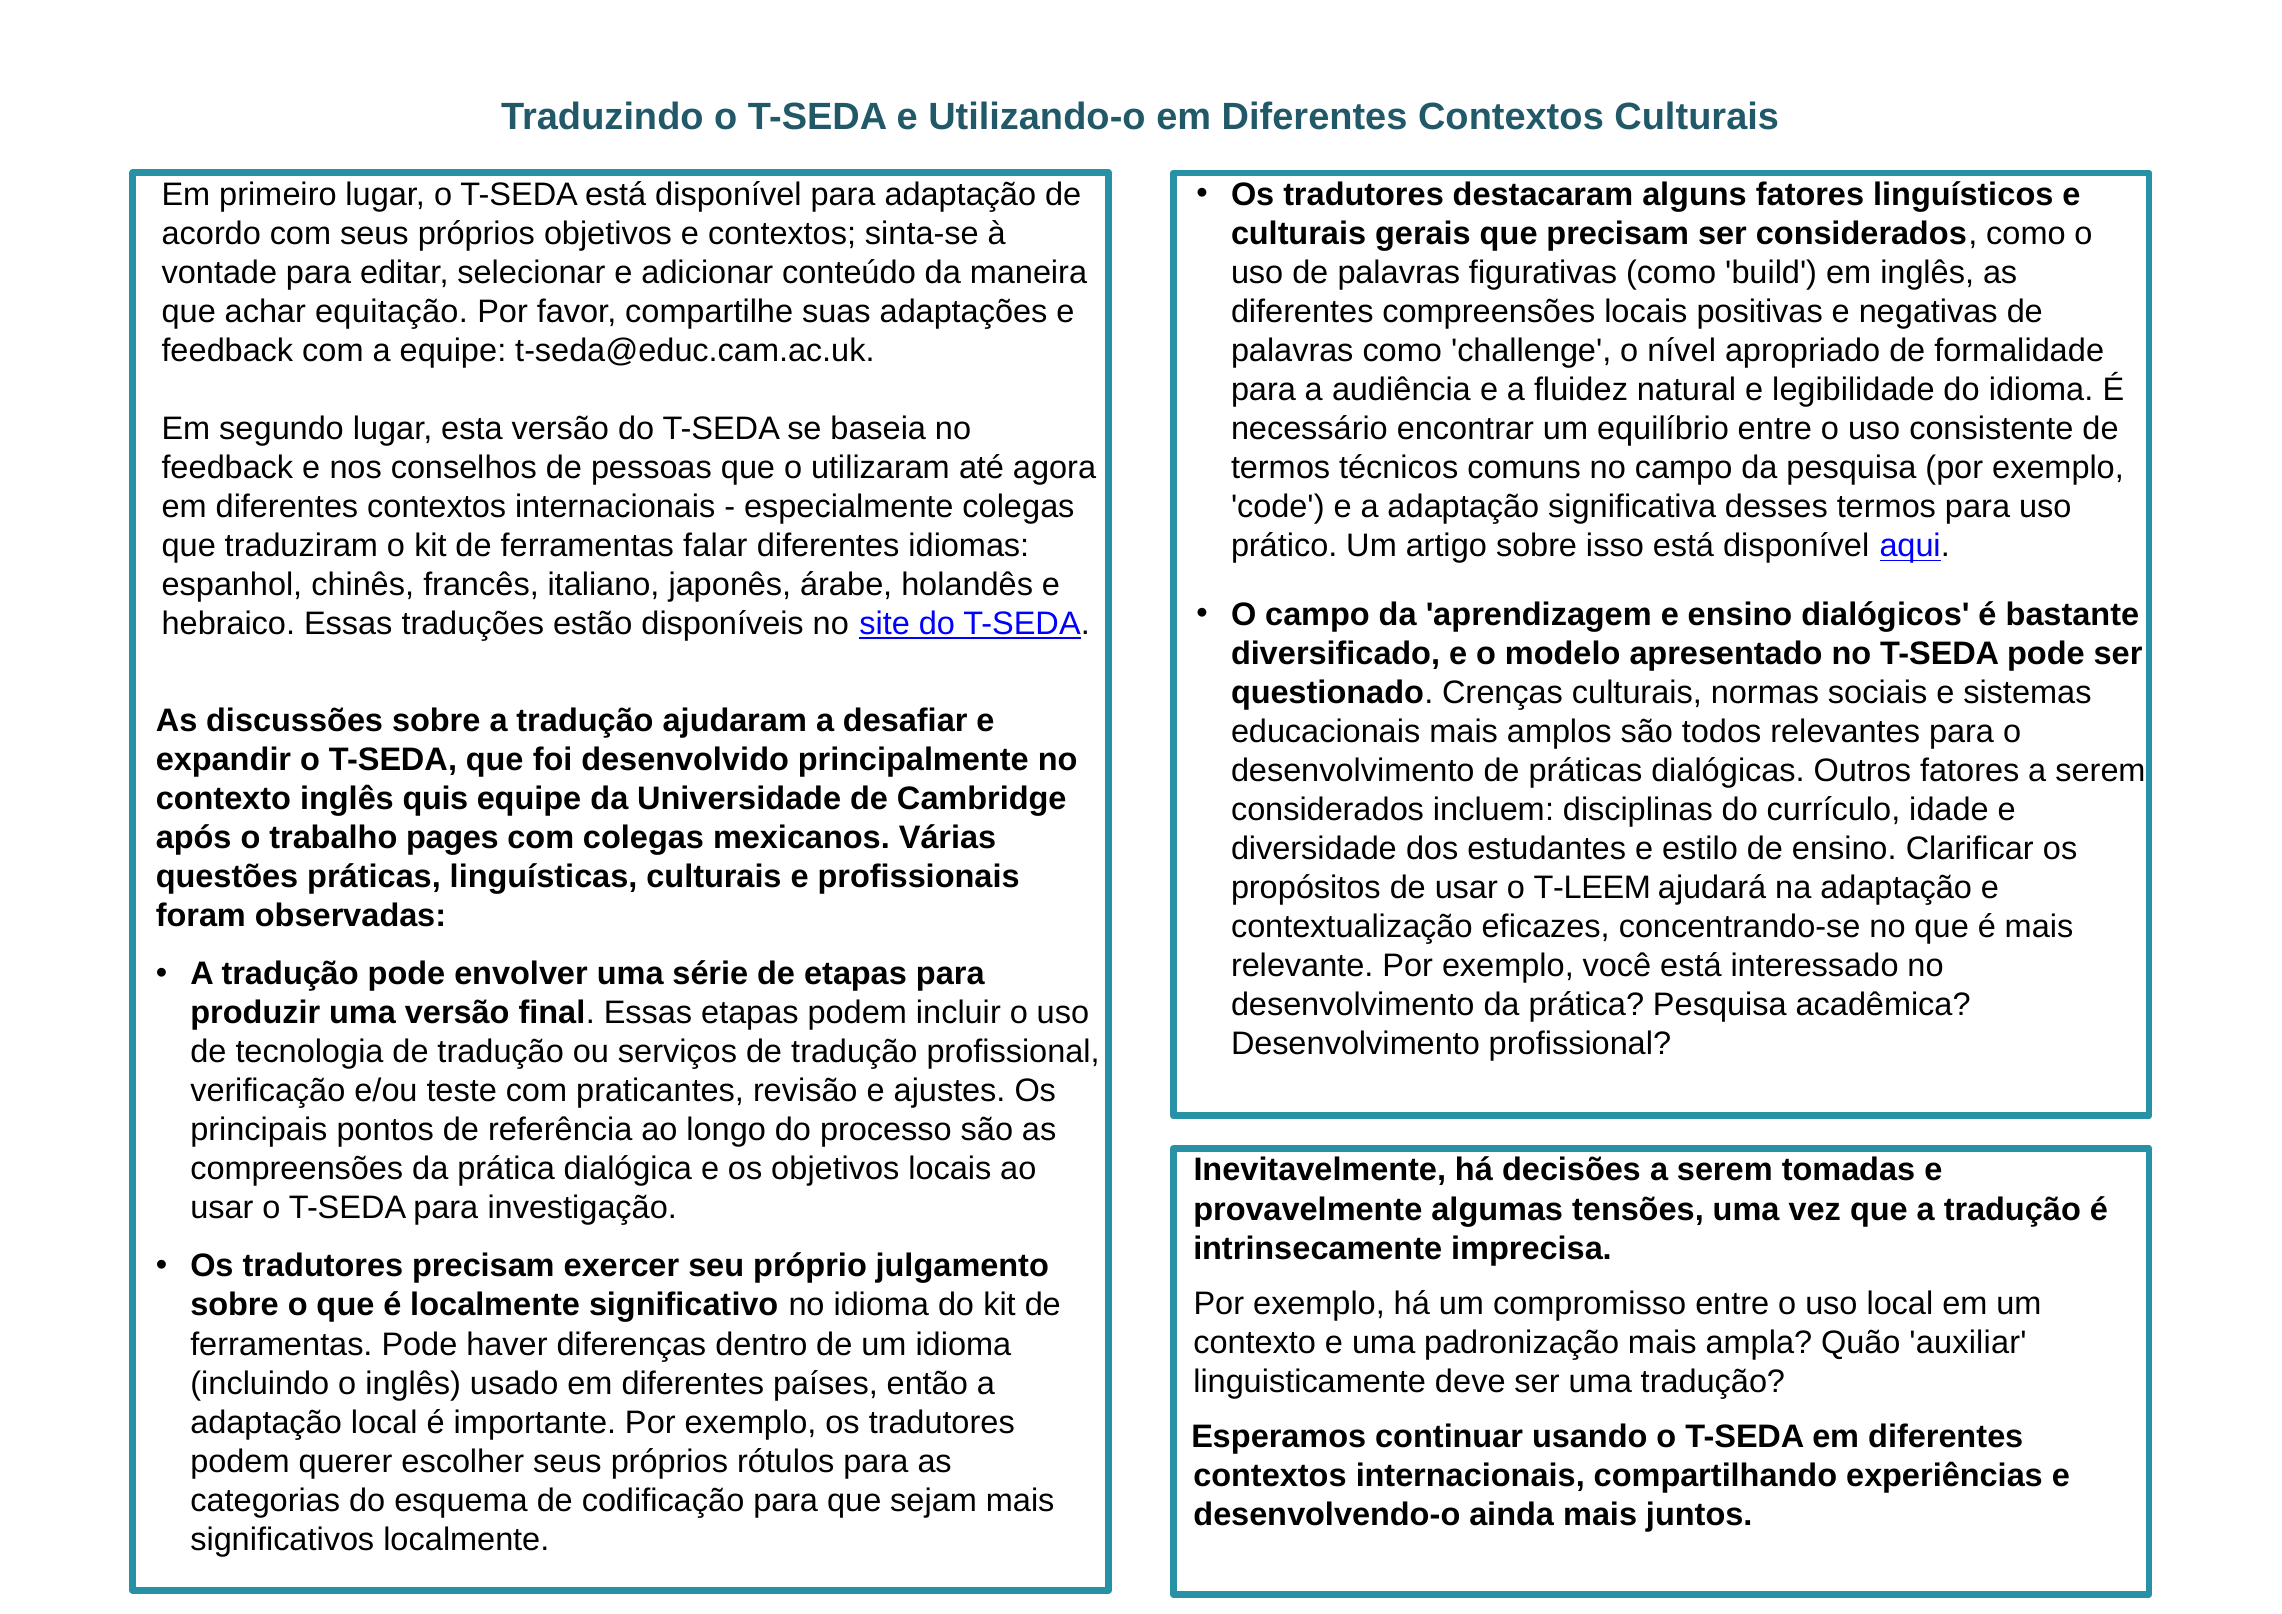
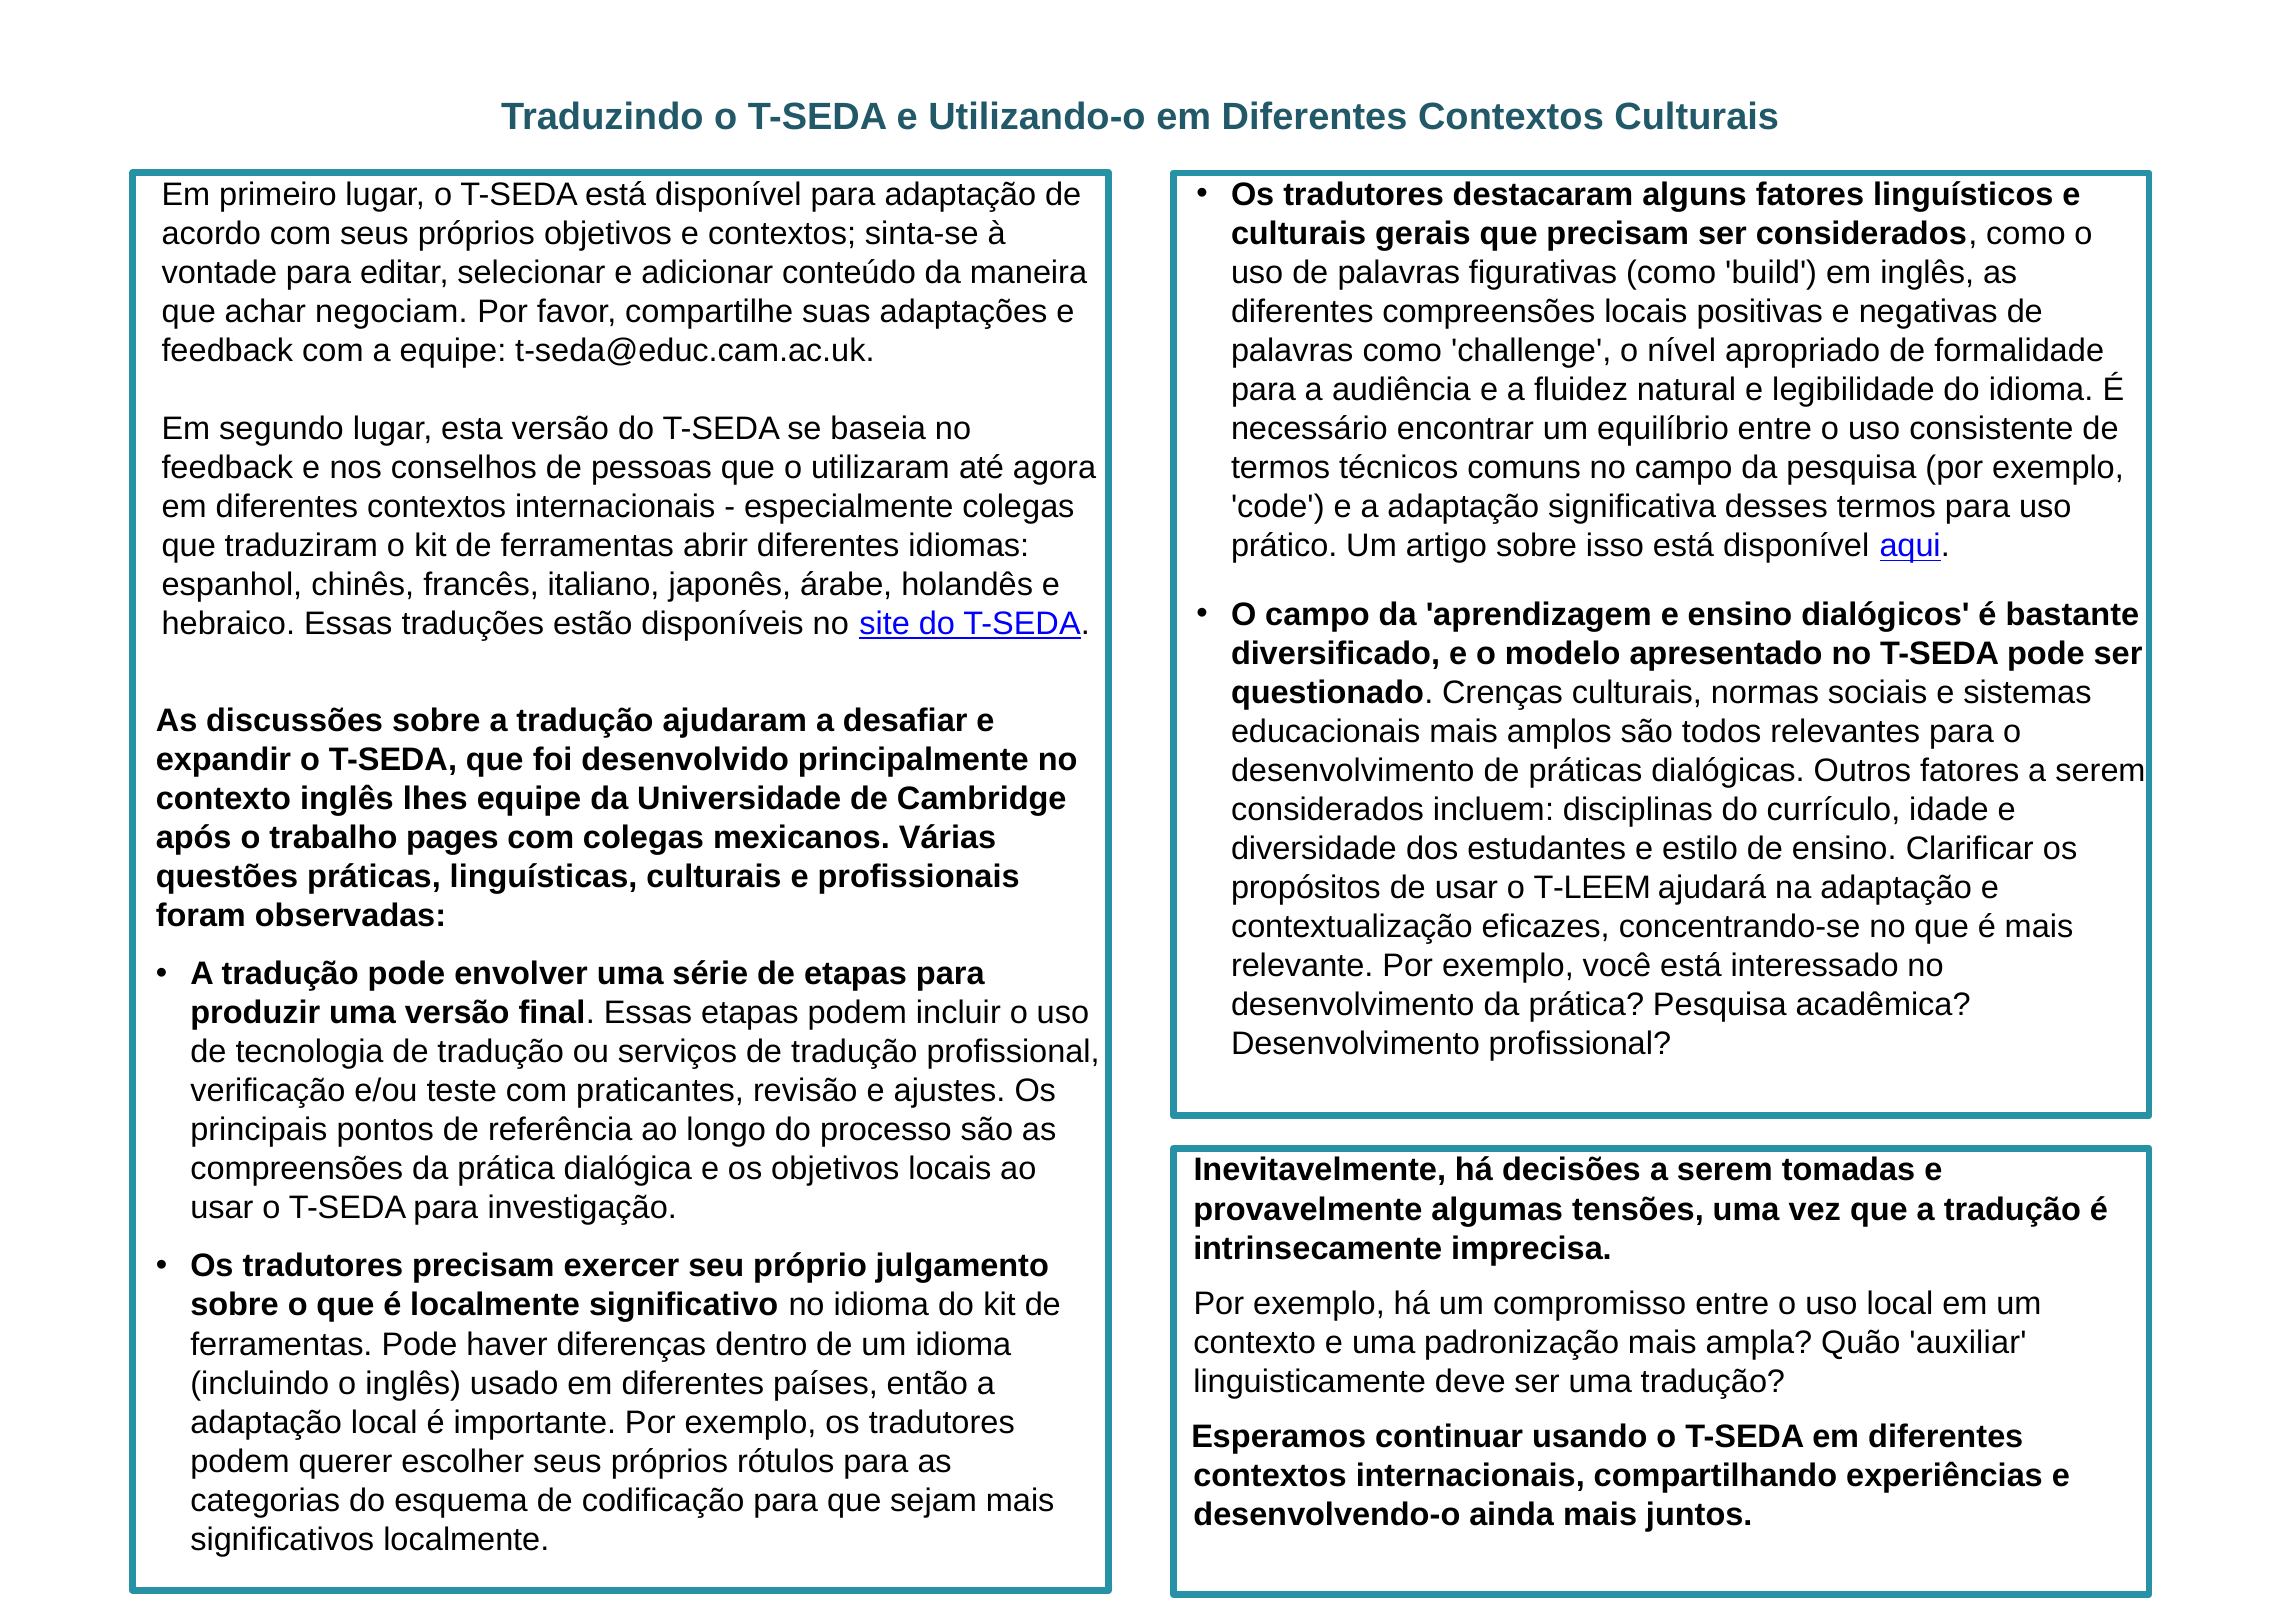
equitação: equitação -> negociam
falar: falar -> abrir
quis: quis -> lhes
